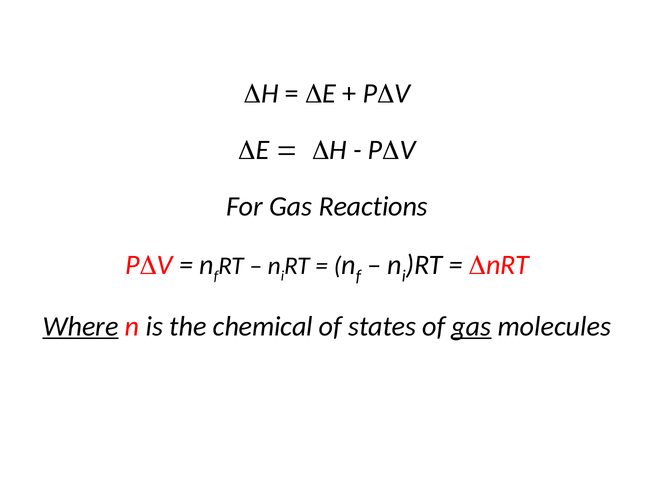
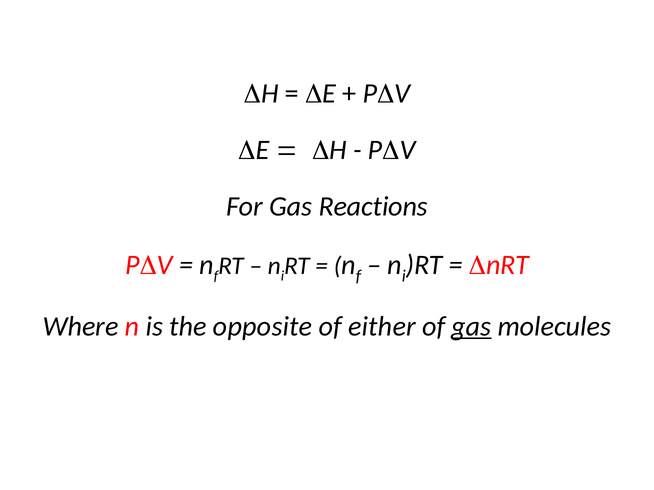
Where underline: present -> none
chemical: chemical -> opposite
states: states -> either
